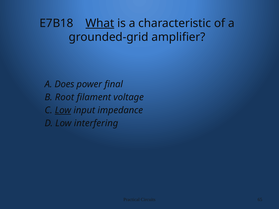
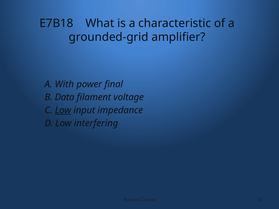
What underline: present -> none
Does: Does -> With
Root: Root -> Data
